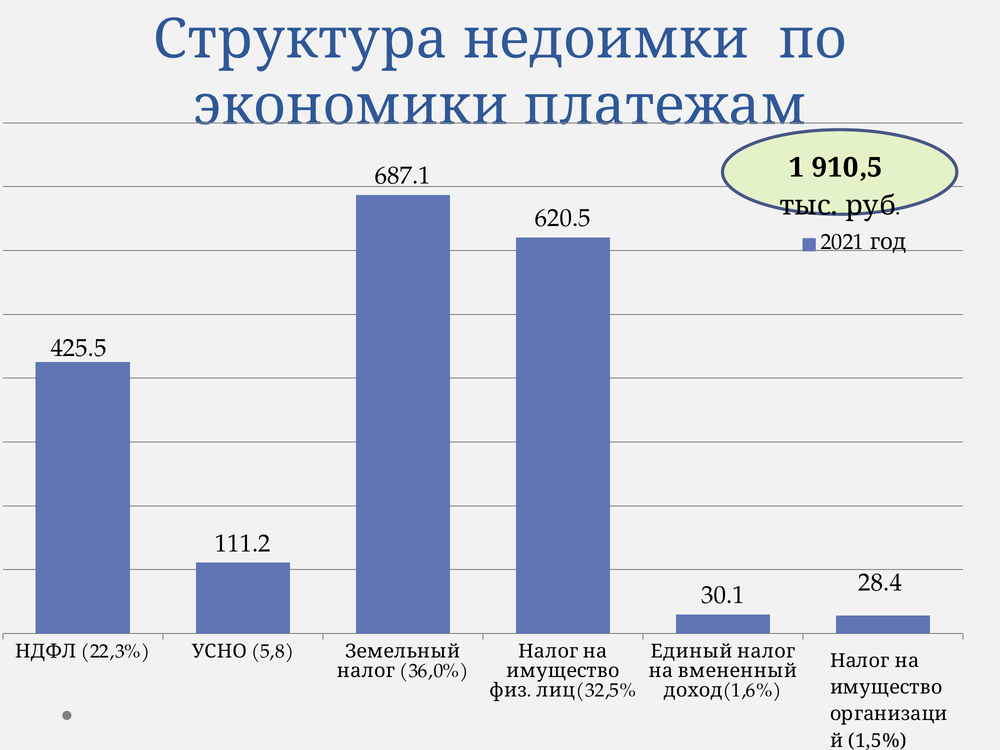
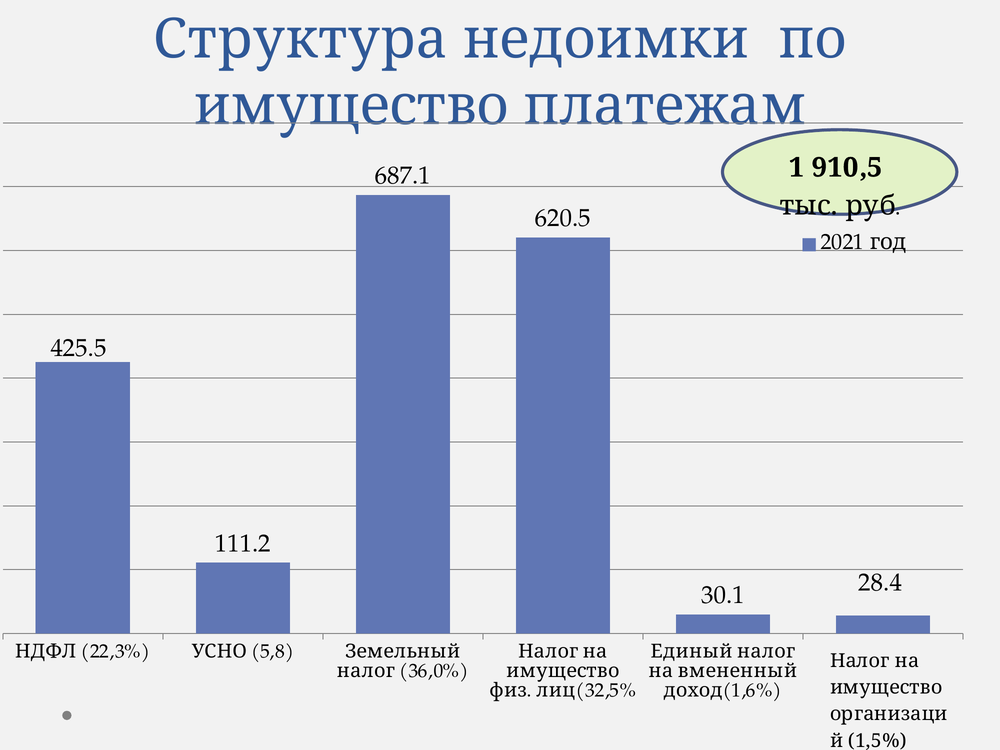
экономики at (351, 106): экономики -> имущество
